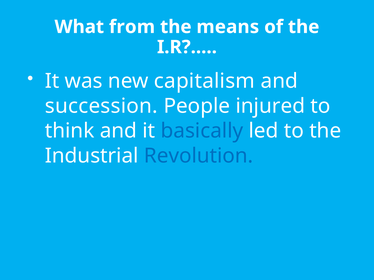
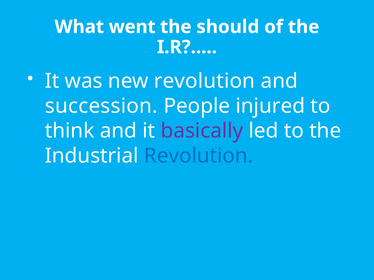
from: from -> went
means: means -> should
new capitalism: capitalism -> revolution
basically colour: blue -> purple
